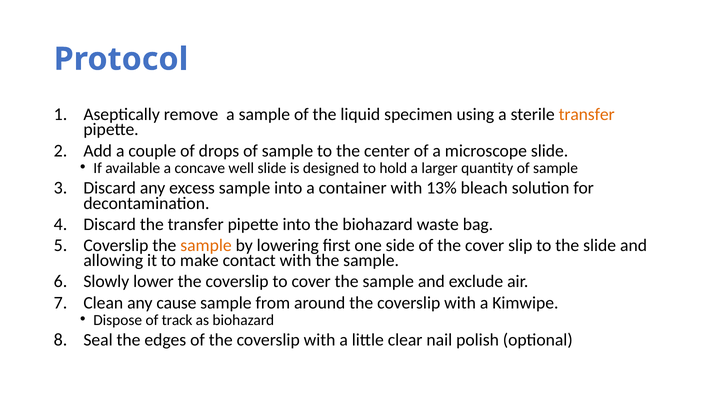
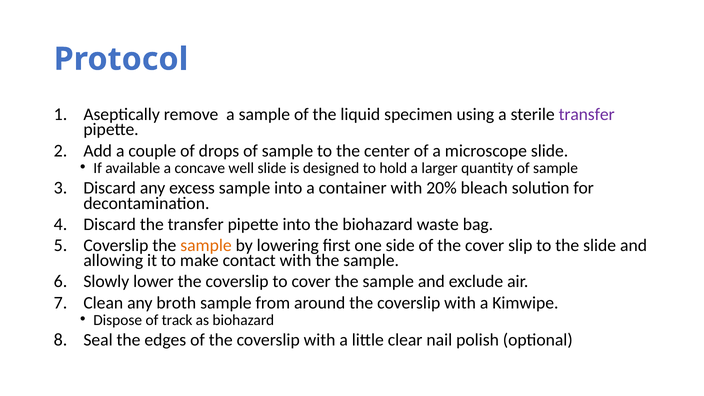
transfer at (587, 114) colour: orange -> purple
13%: 13% -> 20%
cause: cause -> broth
